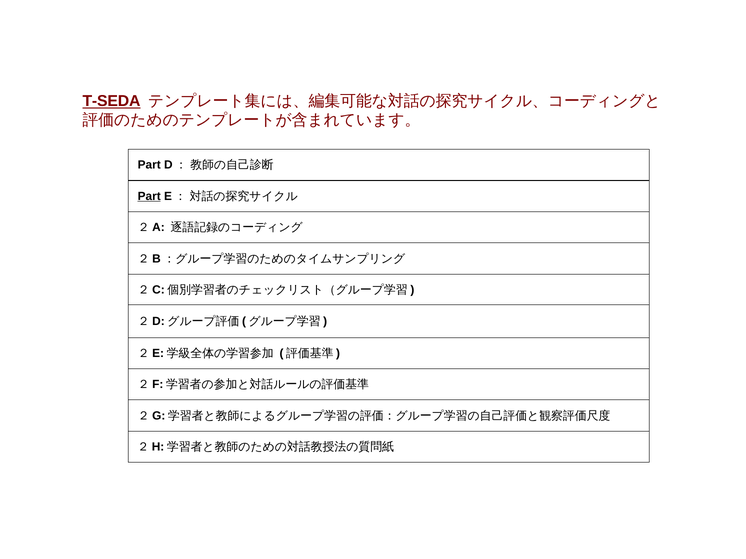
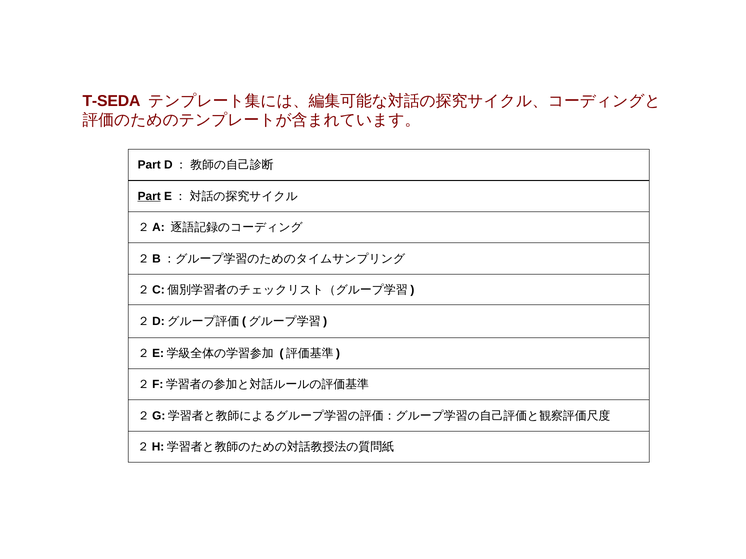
T-SEDA underline: present -> none
